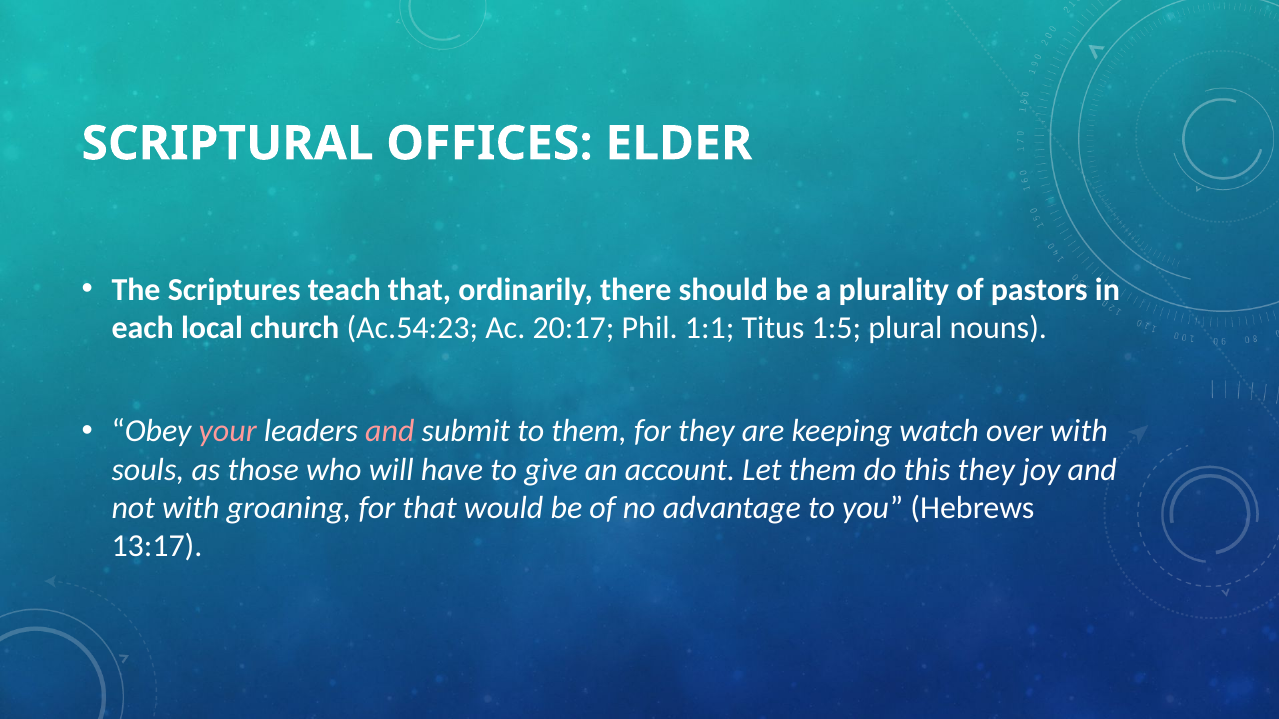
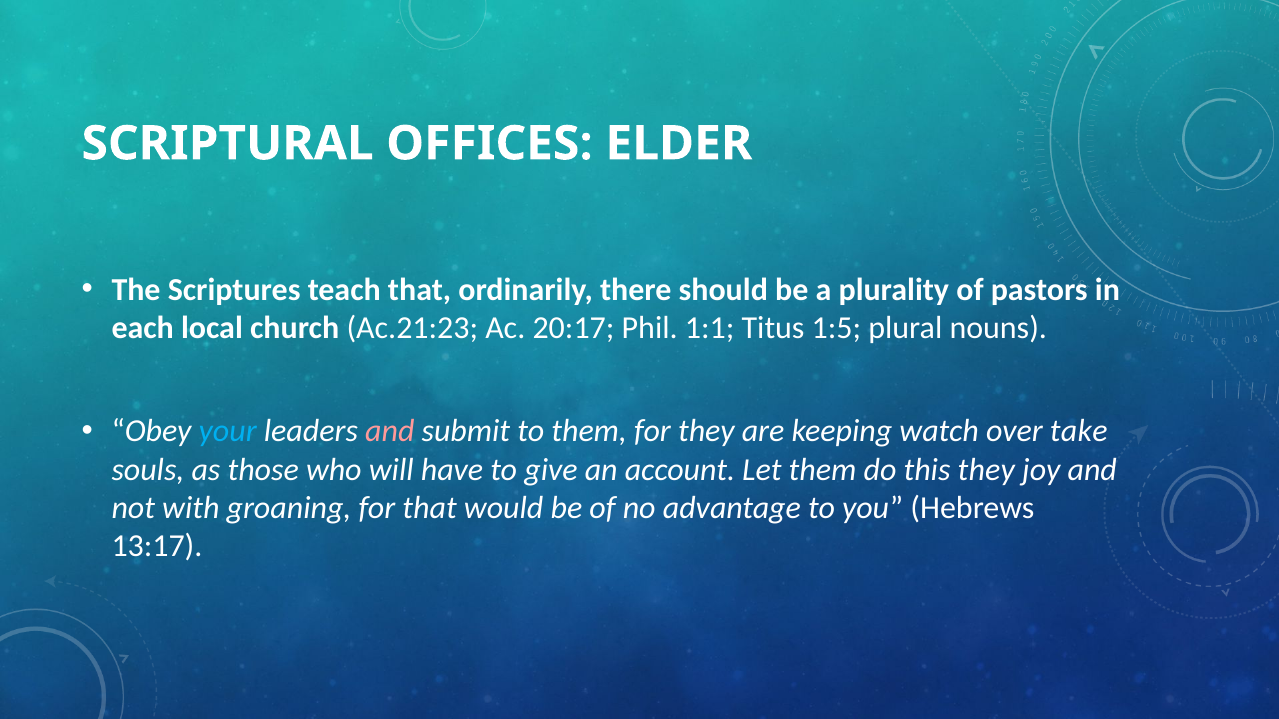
Ac.54:23: Ac.54:23 -> Ac.21:23
your colour: pink -> light blue
over with: with -> take
